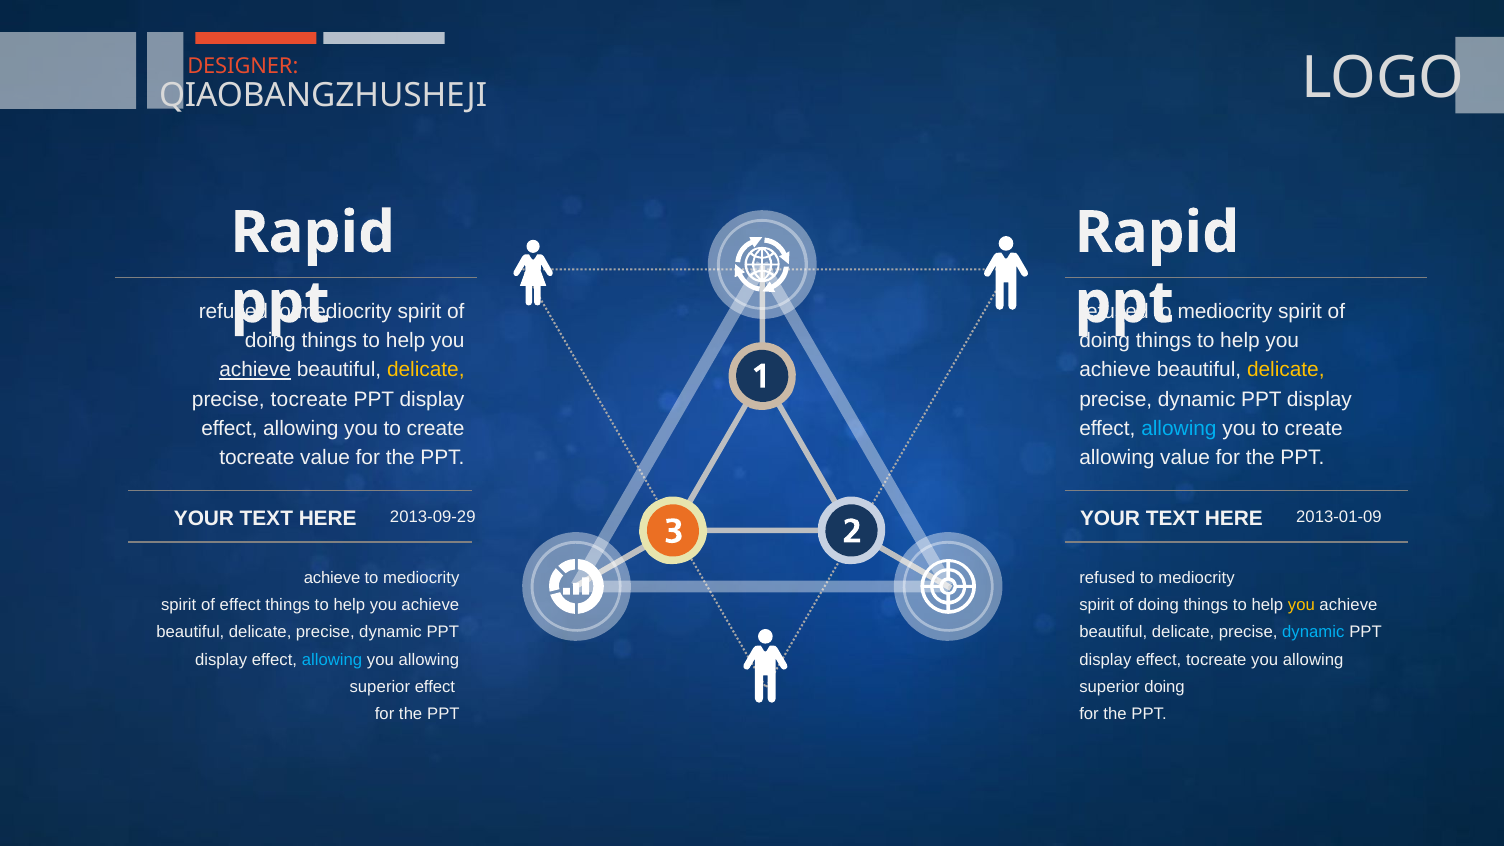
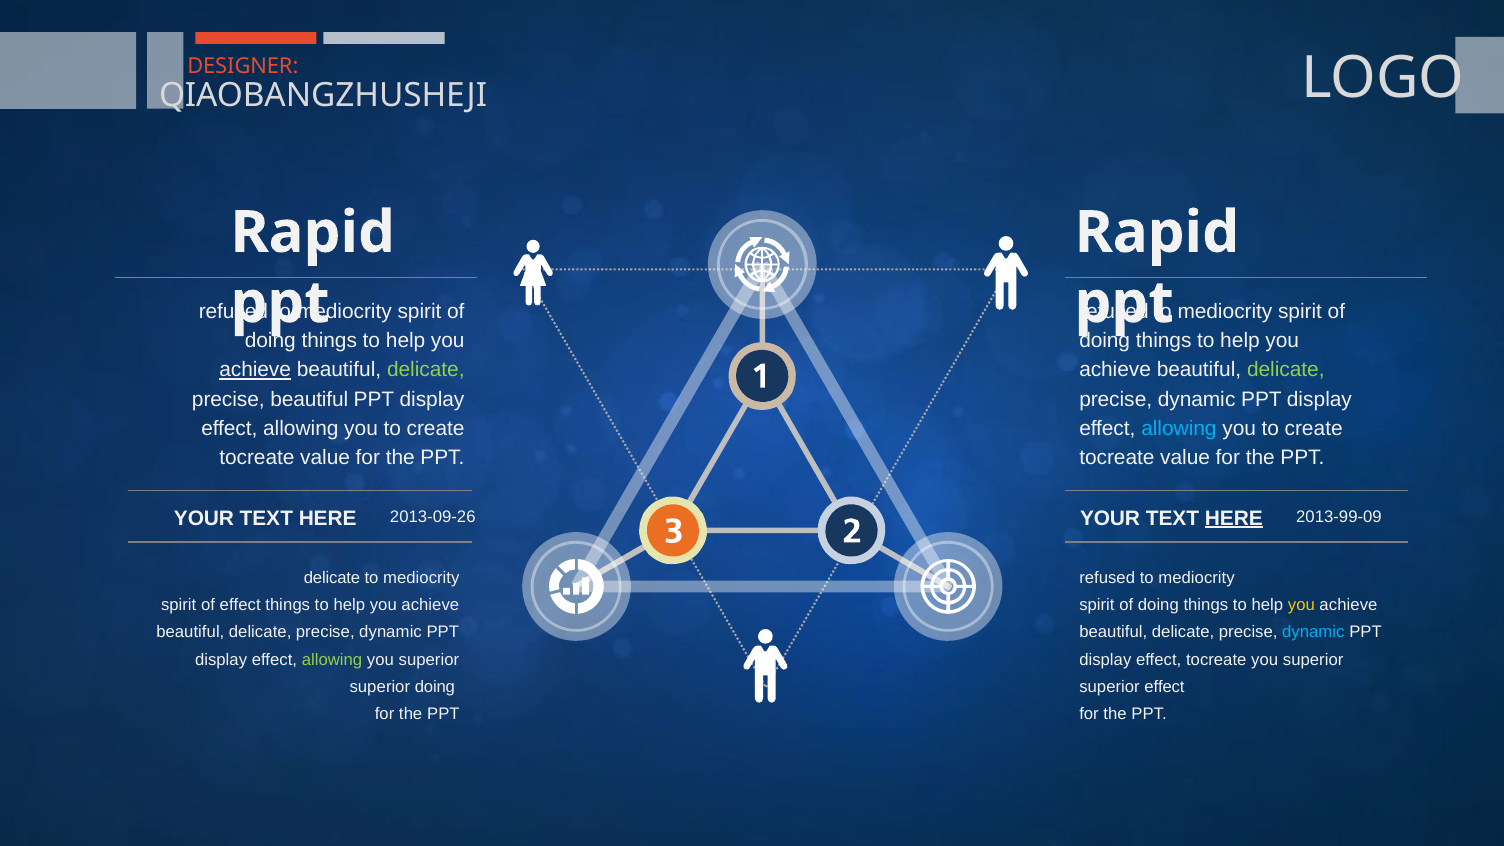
delicate at (426, 370) colour: yellow -> light green
delicate at (1286, 370) colour: yellow -> light green
precise tocreate: tocreate -> beautiful
allowing at (1117, 458): allowing -> tocreate
HERE at (1234, 518) underline: none -> present
2013-09-29: 2013-09-29 -> 2013-09-26
2013-01-09: 2013-01-09 -> 2013-99-09
achieve at (332, 578): achieve -> delicate
allowing at (332, 660) colour: light blue -> light green
allowing at (429, 660): allowing -> superior
allowing at (1313, 660): allowing -> superior
superior effect: effect -> doing
superior doing: doing -> effect
